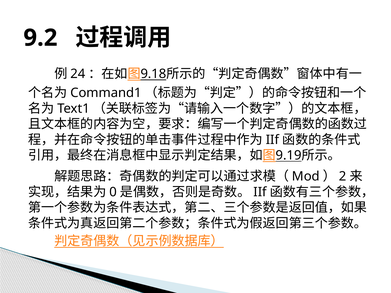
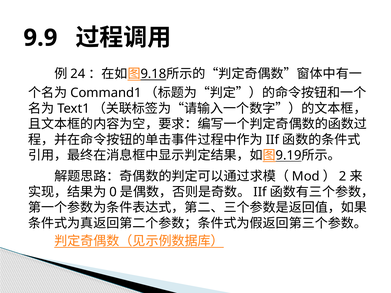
9.2: 9.2 -> 9.9
